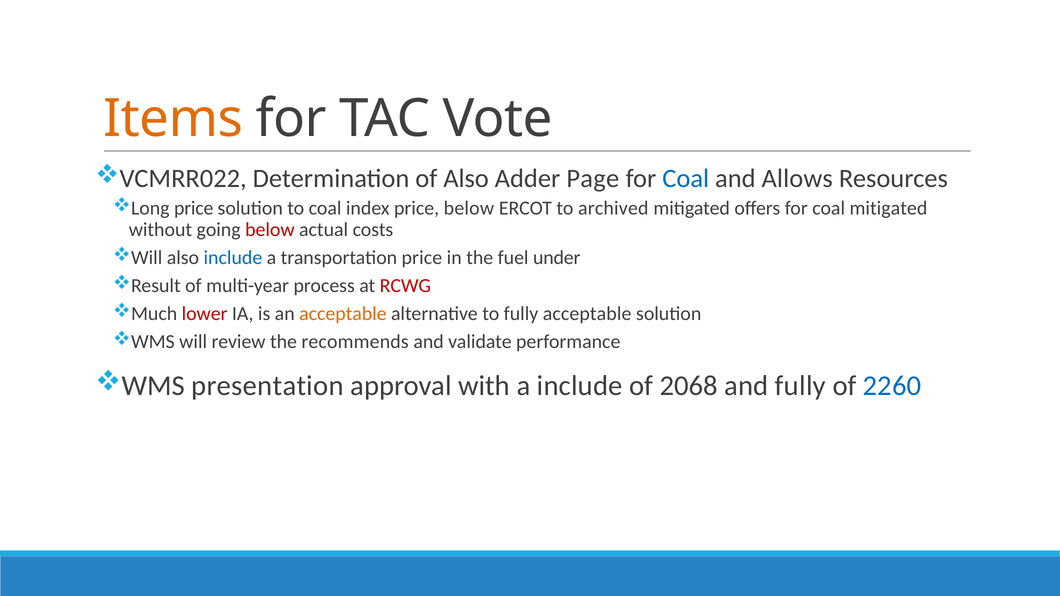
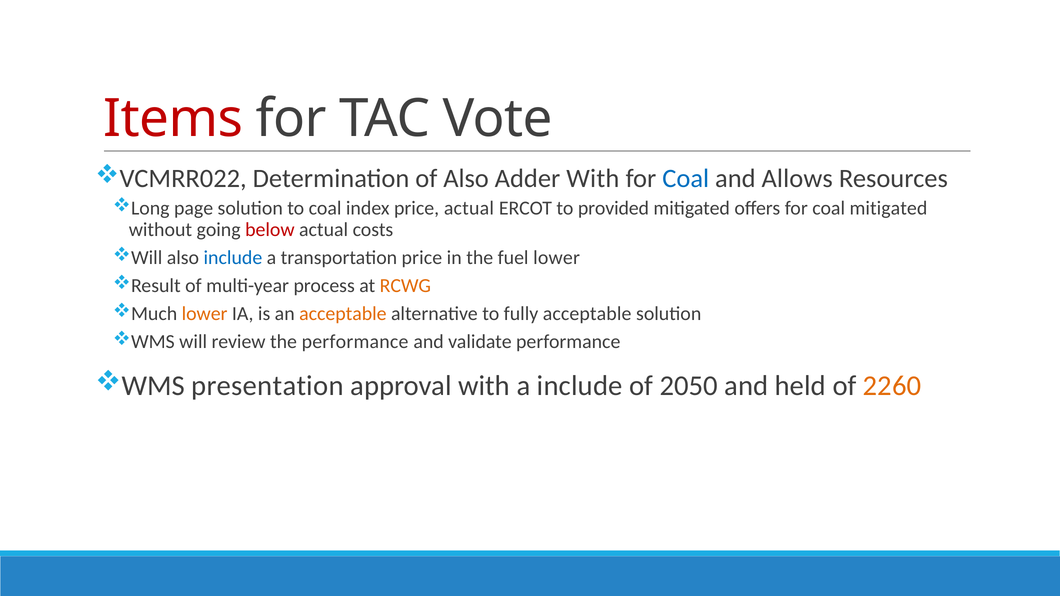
Items colour: orange -> red
Adder Page: Page -> With
price at (194, 208): price -> page
price below: below -> actual
archived: archived -> provided
fuel under: under -> lower
RCWG colour: red -> orange
lower at (205, 314) colour: red -> orange
the recommends: recommends -> performance
2068: 2068 -> 2050
and fully: fully -> held
2260 colour: blue -> orange
